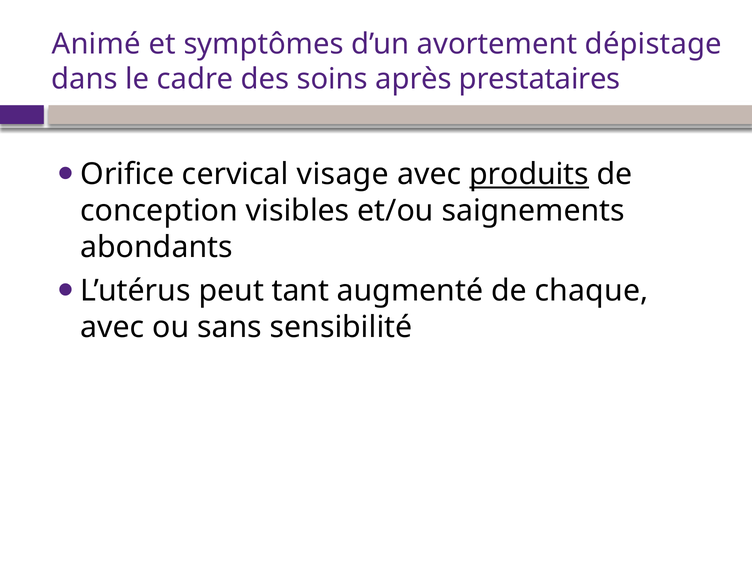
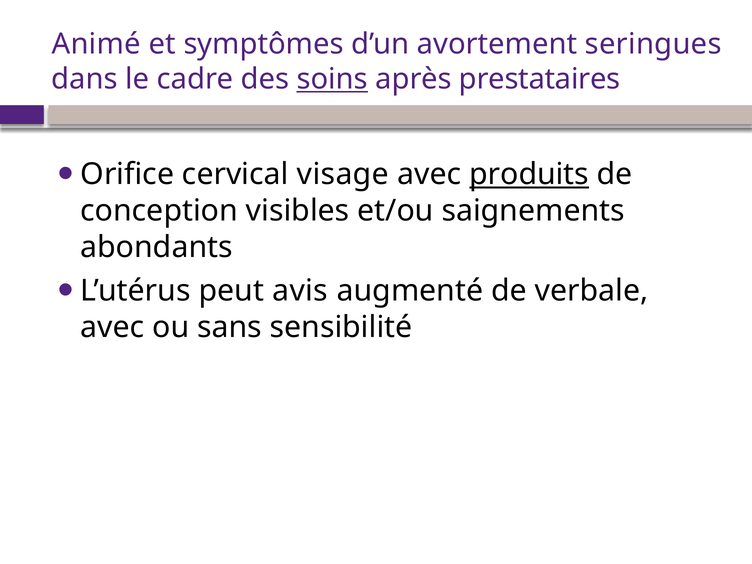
dépistage: dépistage -> seringues
soins underline: none -> present
tant: tant -> avis
chaque: chaque -> verbale
